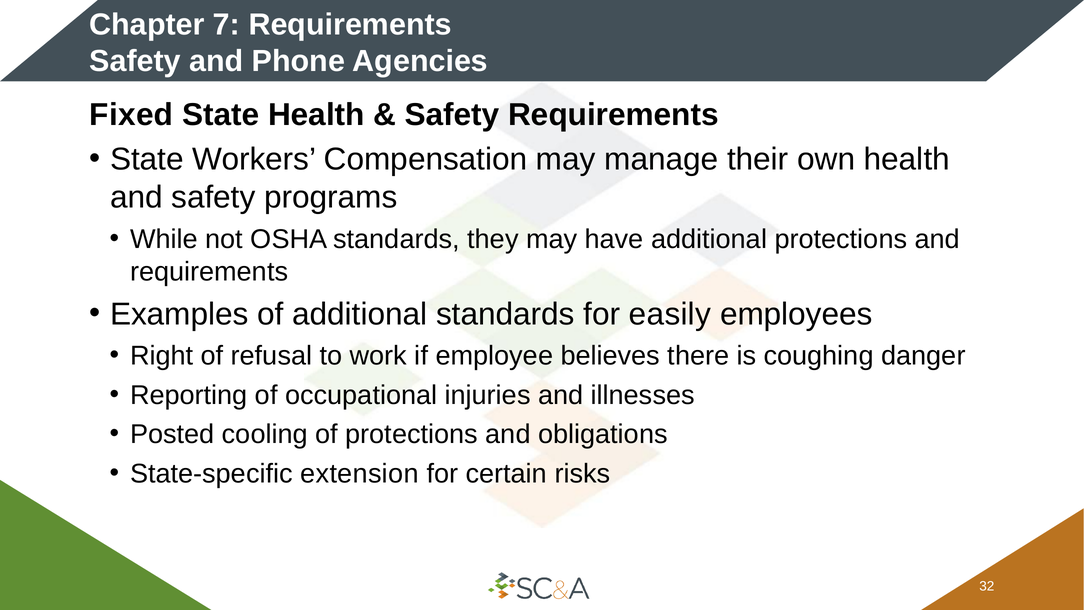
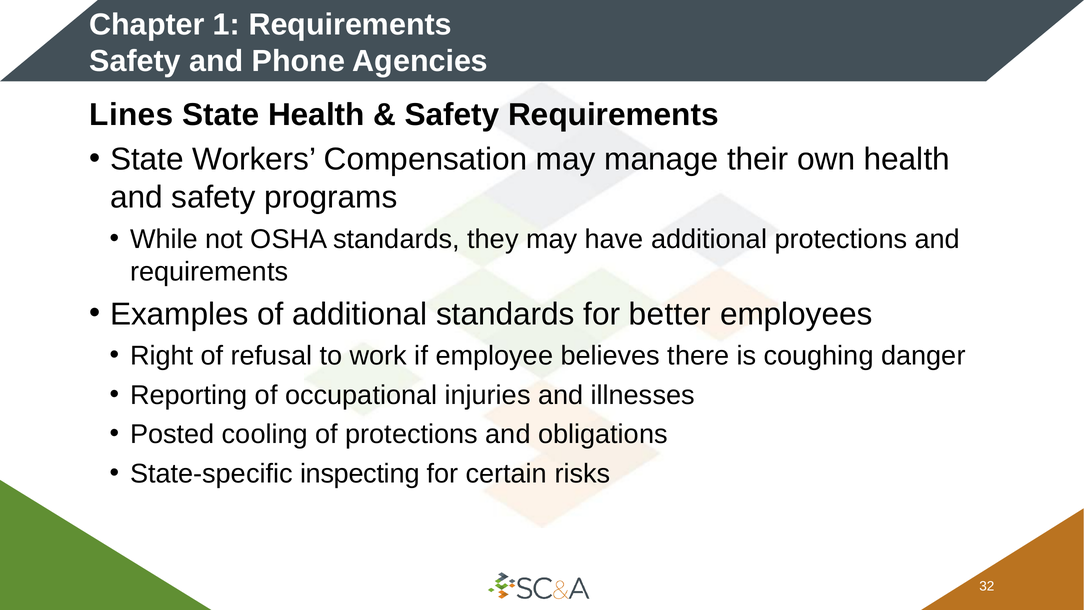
7: 7 -> 1
Fixed: Fixed -> Lines
easily: easily -> better
extension: extension -> inspecting
